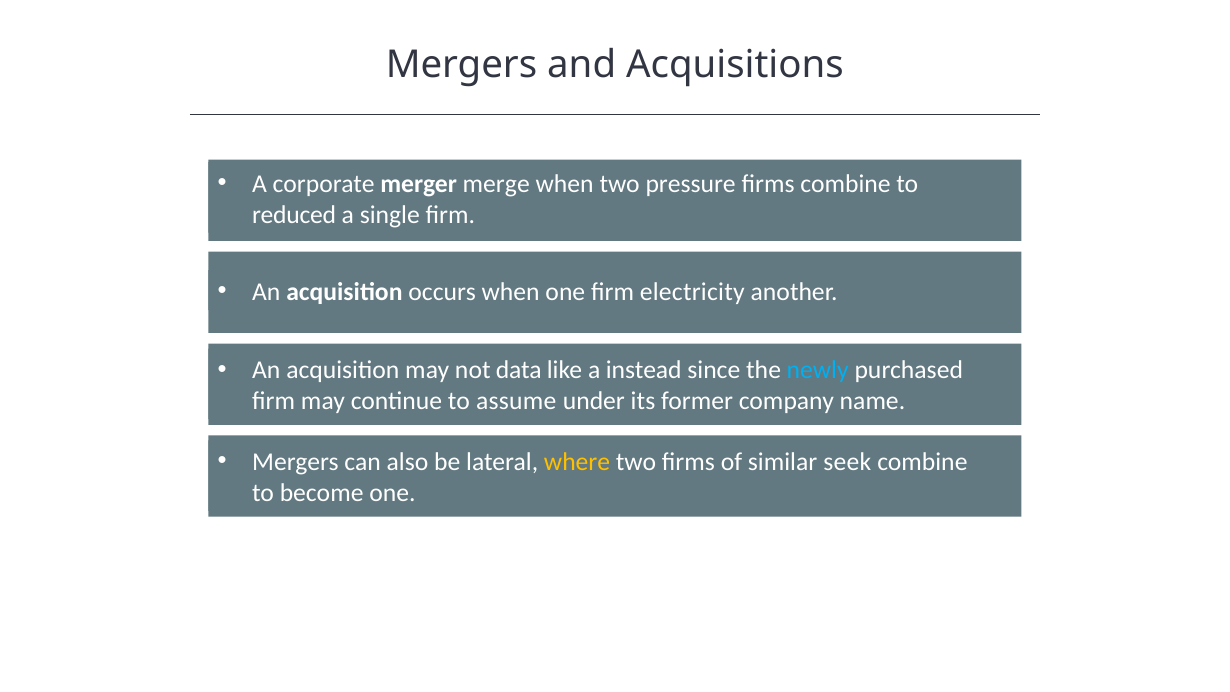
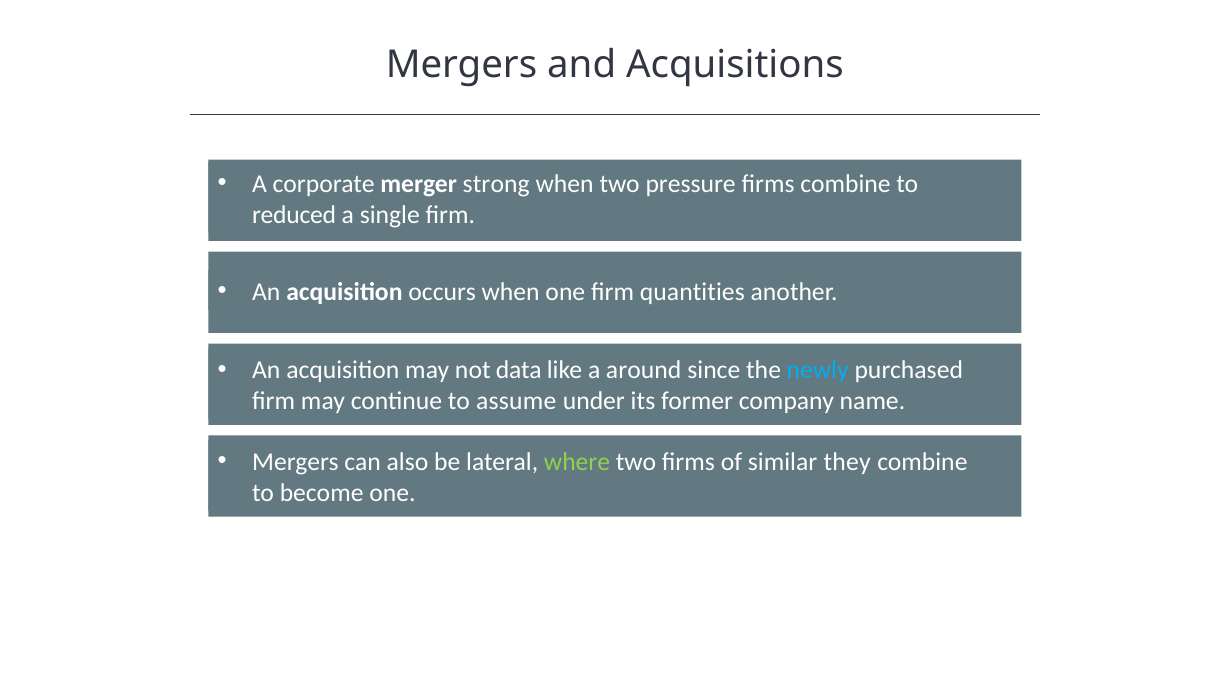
merge: merge -> strong
electricity: electricity -> quantities
instead: instead -> around
where colour: yellow -> light green
seek: seek -> they
